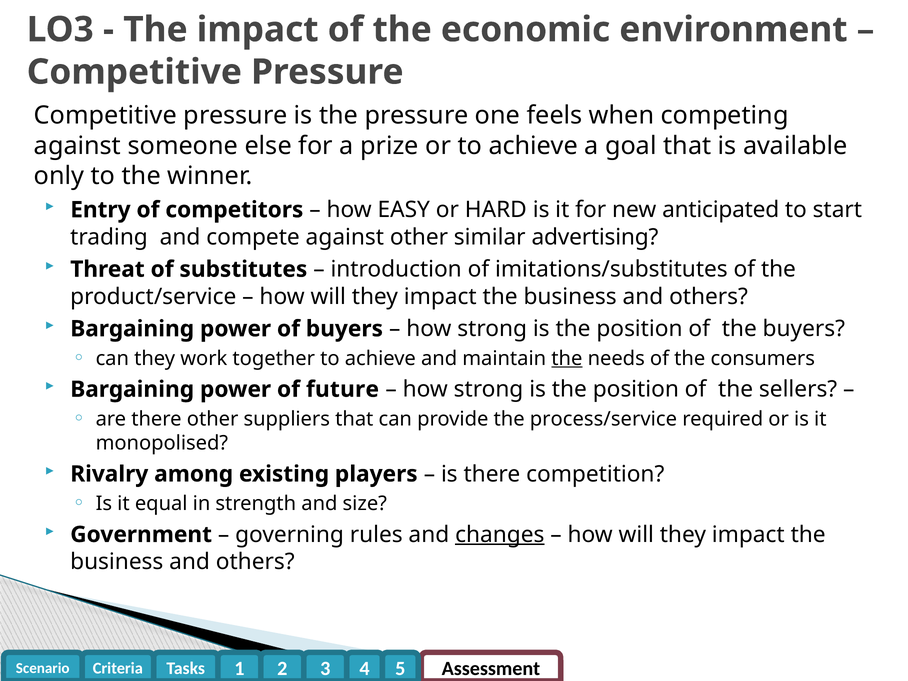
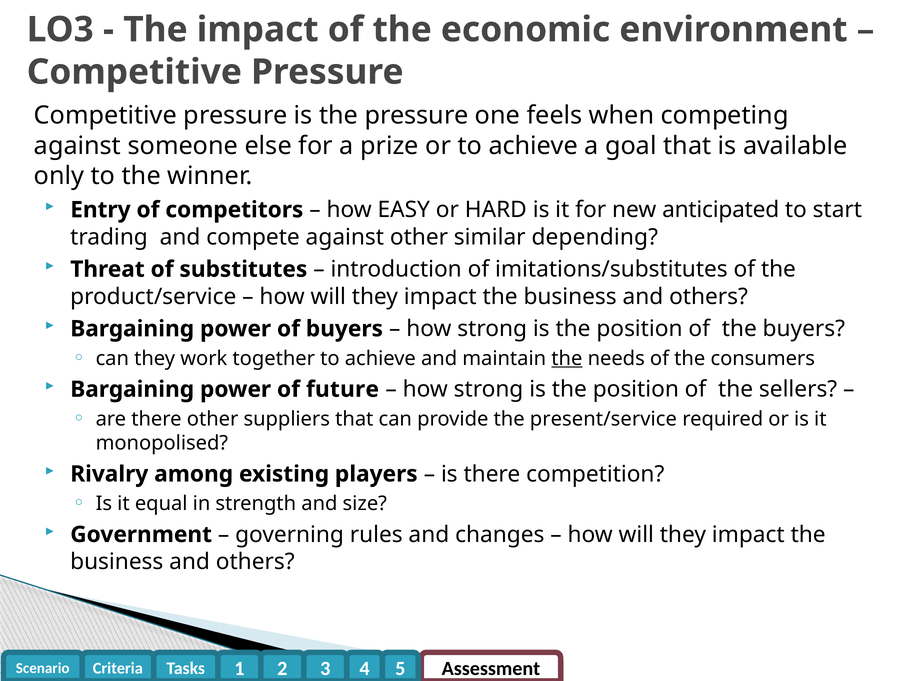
advertising: advertising -> depending
process/service: process/service -> present/service
changes underline: present -> none
